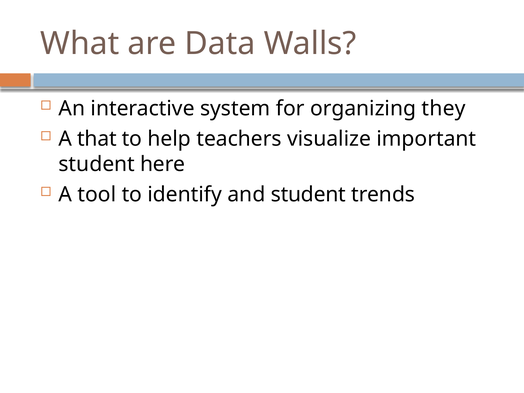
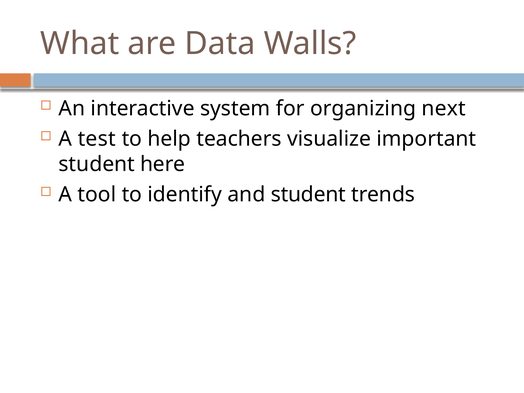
they: they -> next
that: that -> test
